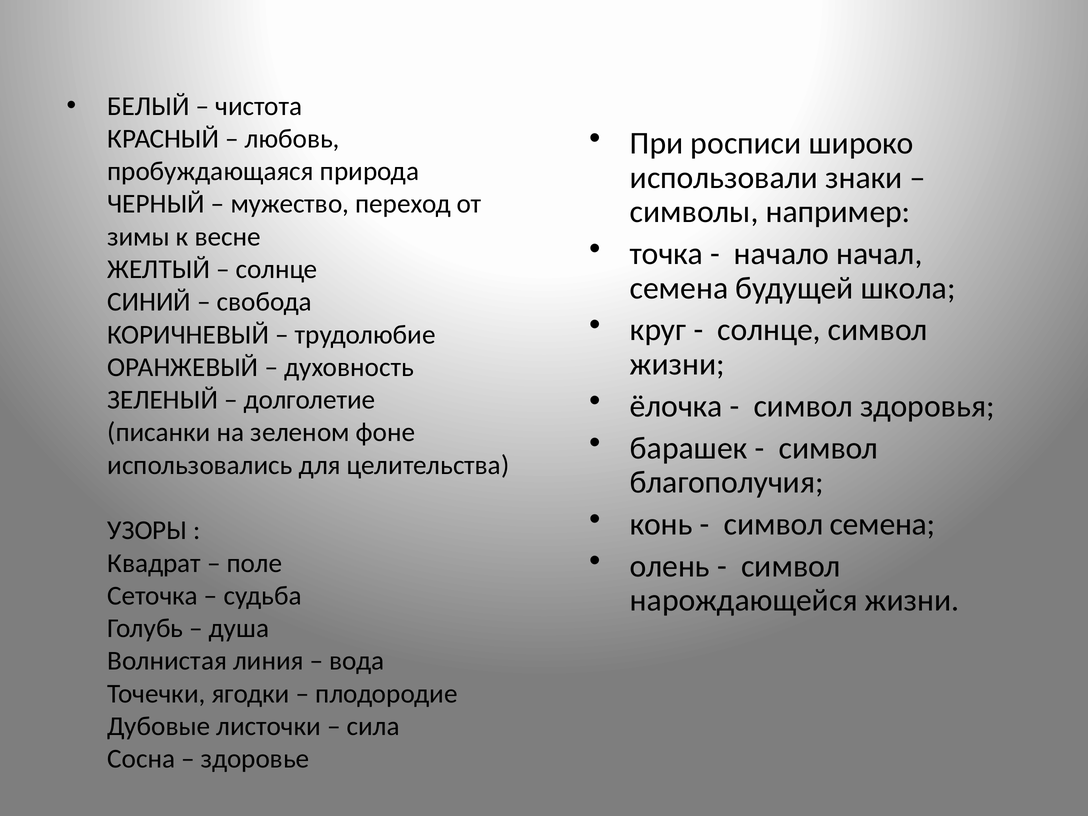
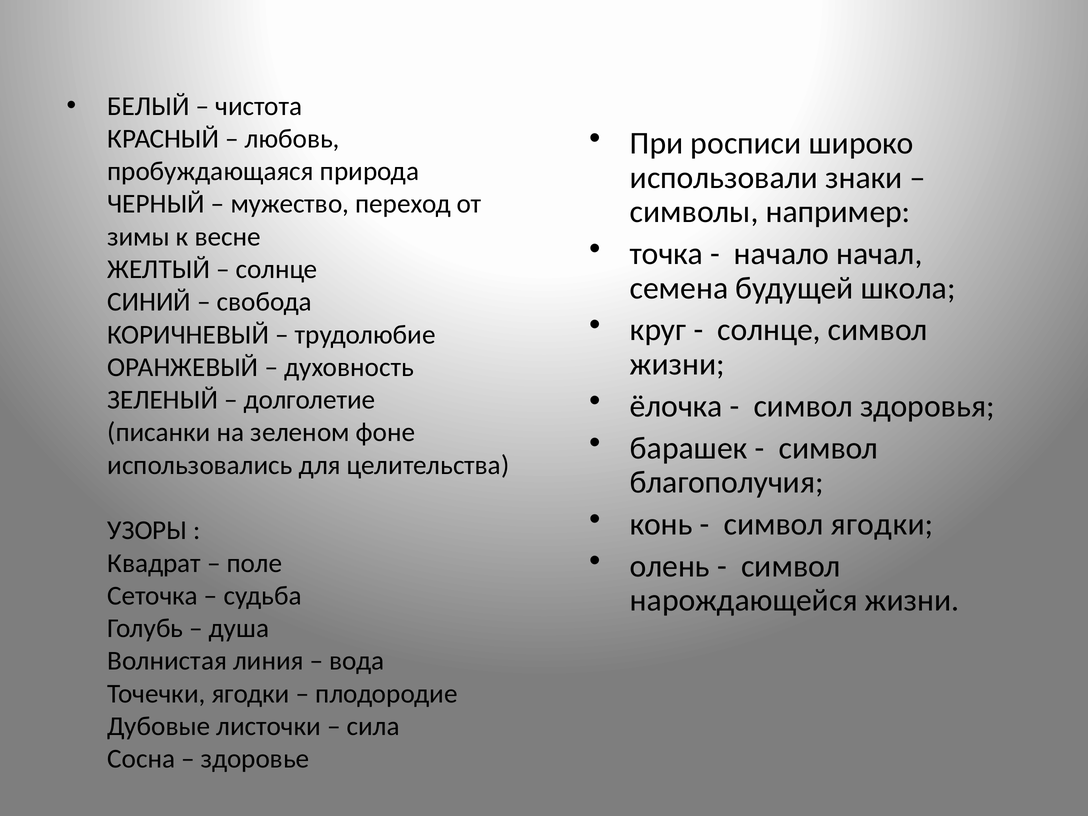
символ семена: семена -> ягодки
